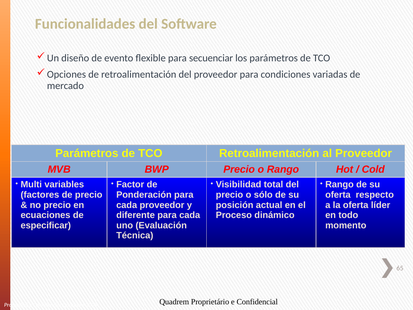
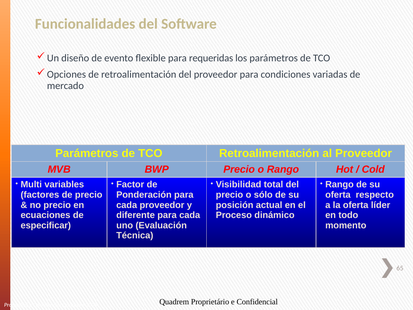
secuenciar: secuenciar -> requeridas
